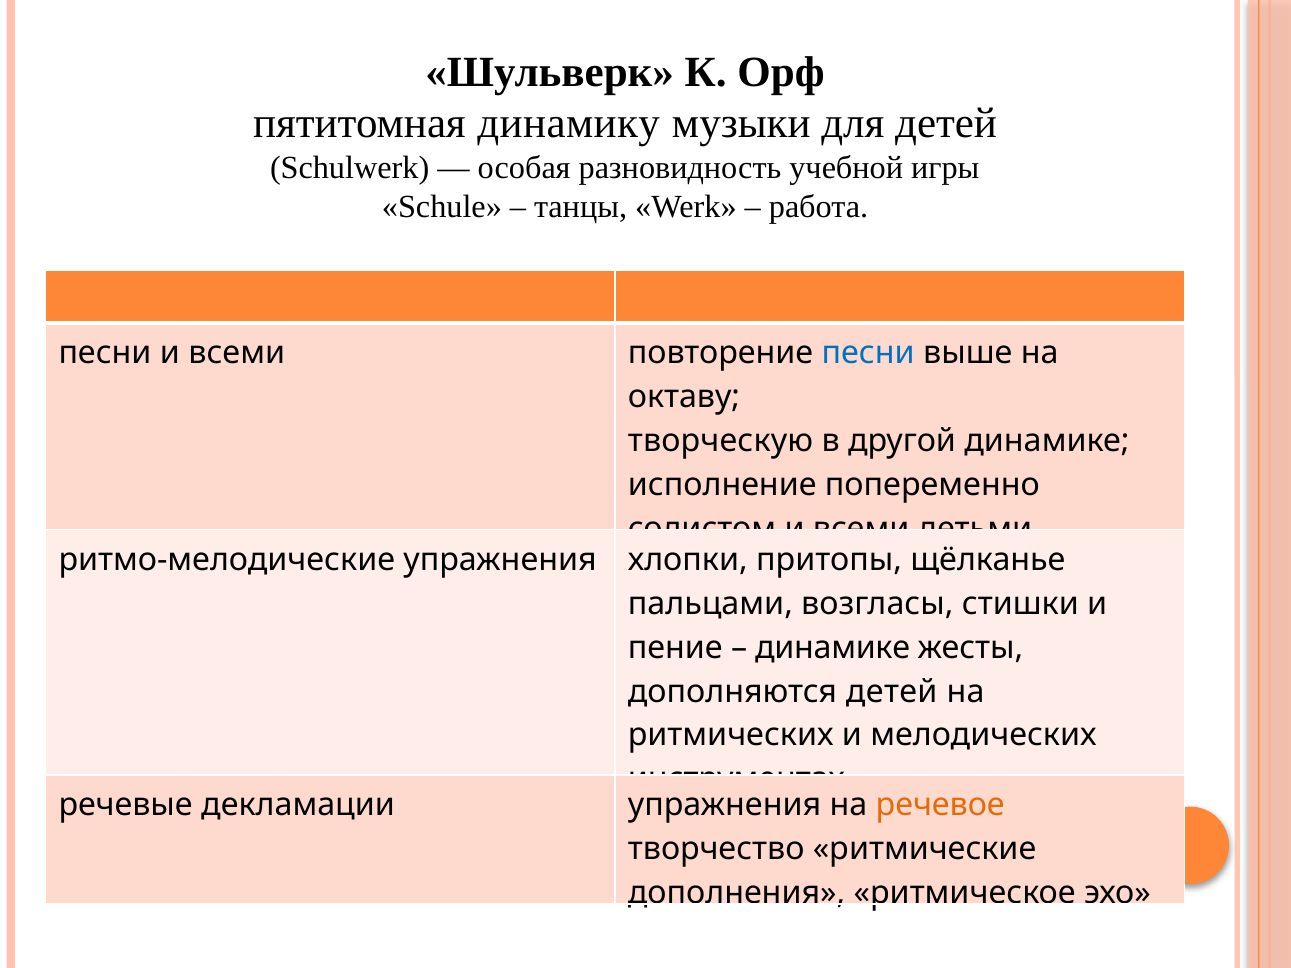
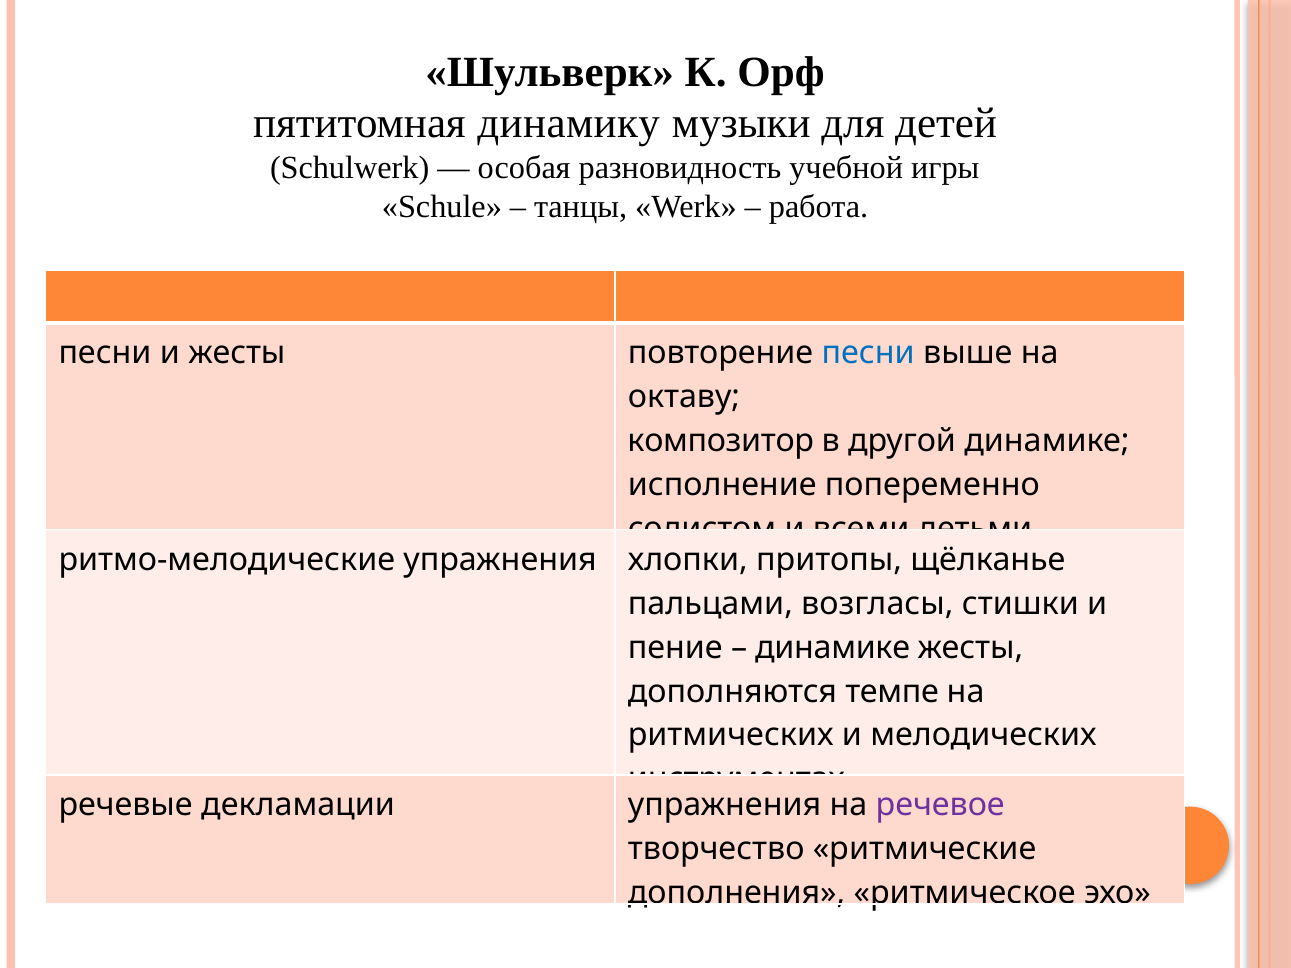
песни и всеми: всеми -> жесты
творческую: творческую -> композитор
дополняются детей: детей -> темпе
речевое colour: orange -> purple
